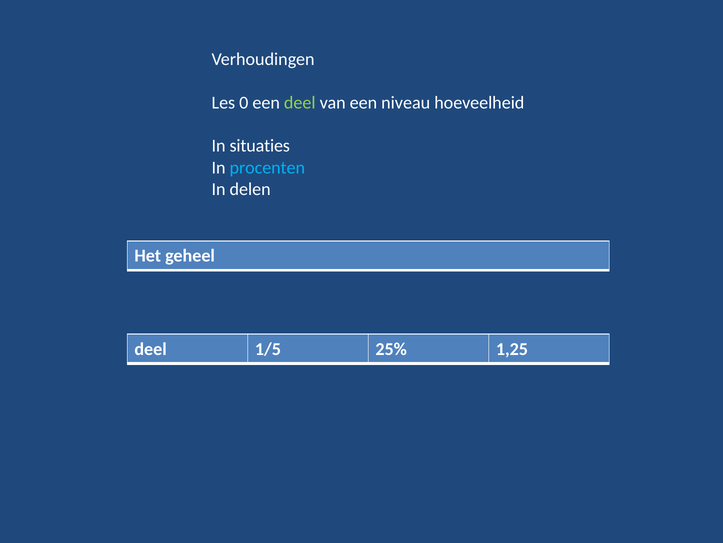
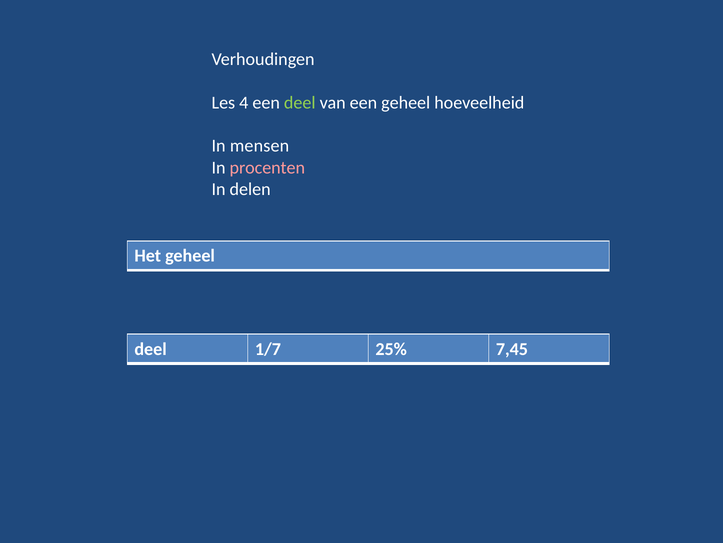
0: 0 -> 4
een niveau: niveau -> geheel
situaties: situaties -> mensen
procenten colour: light blue -> pink
1/5: 1/5 -> 1/7
1,25: 1,25 -> 7,45
